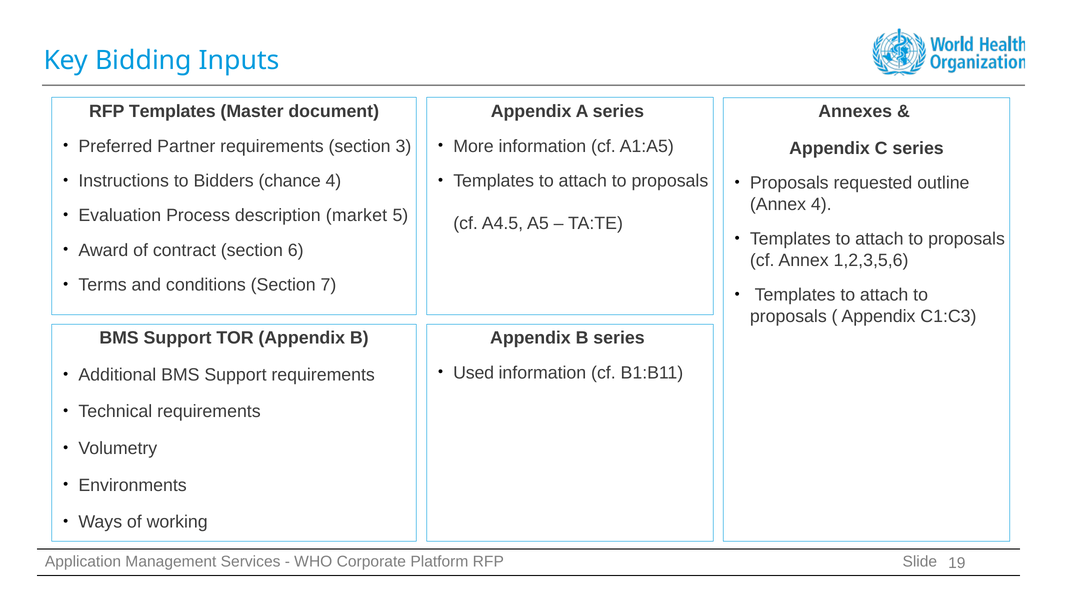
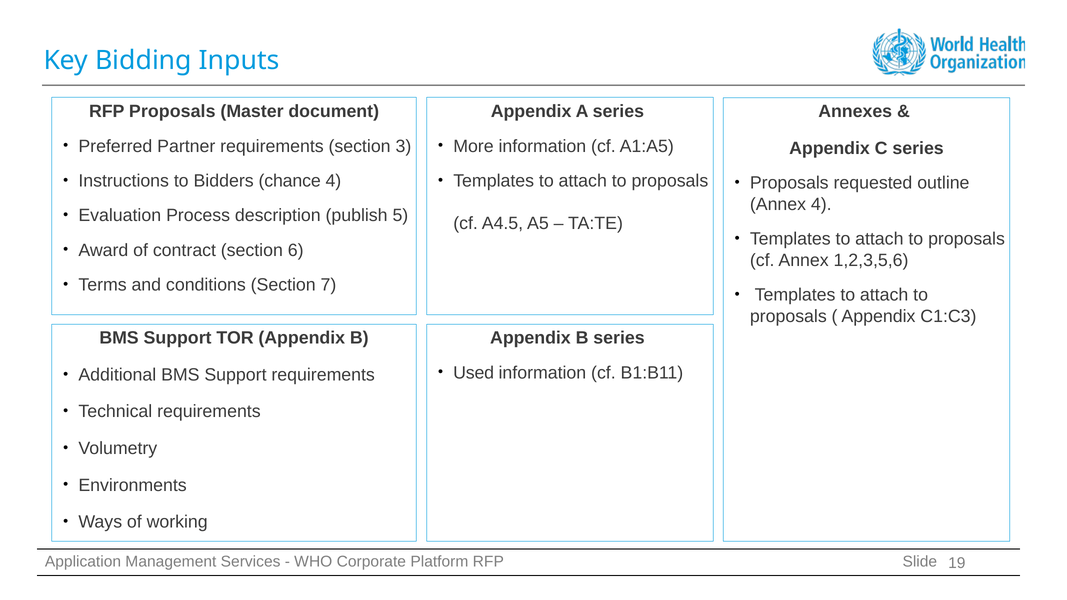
RFP Templates: Templates -> Proposals
market: market -> publish
